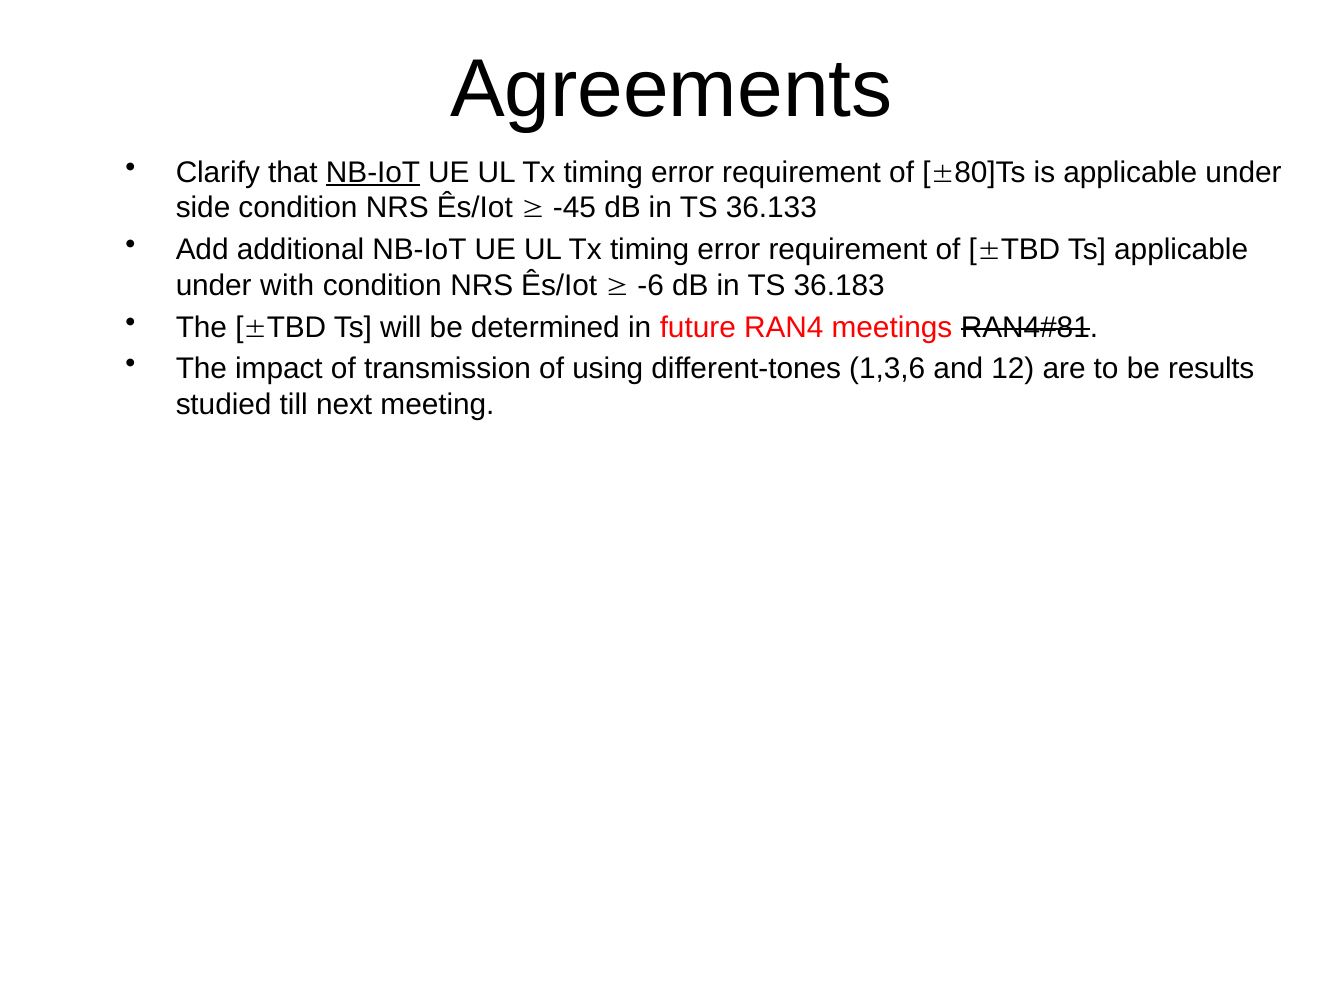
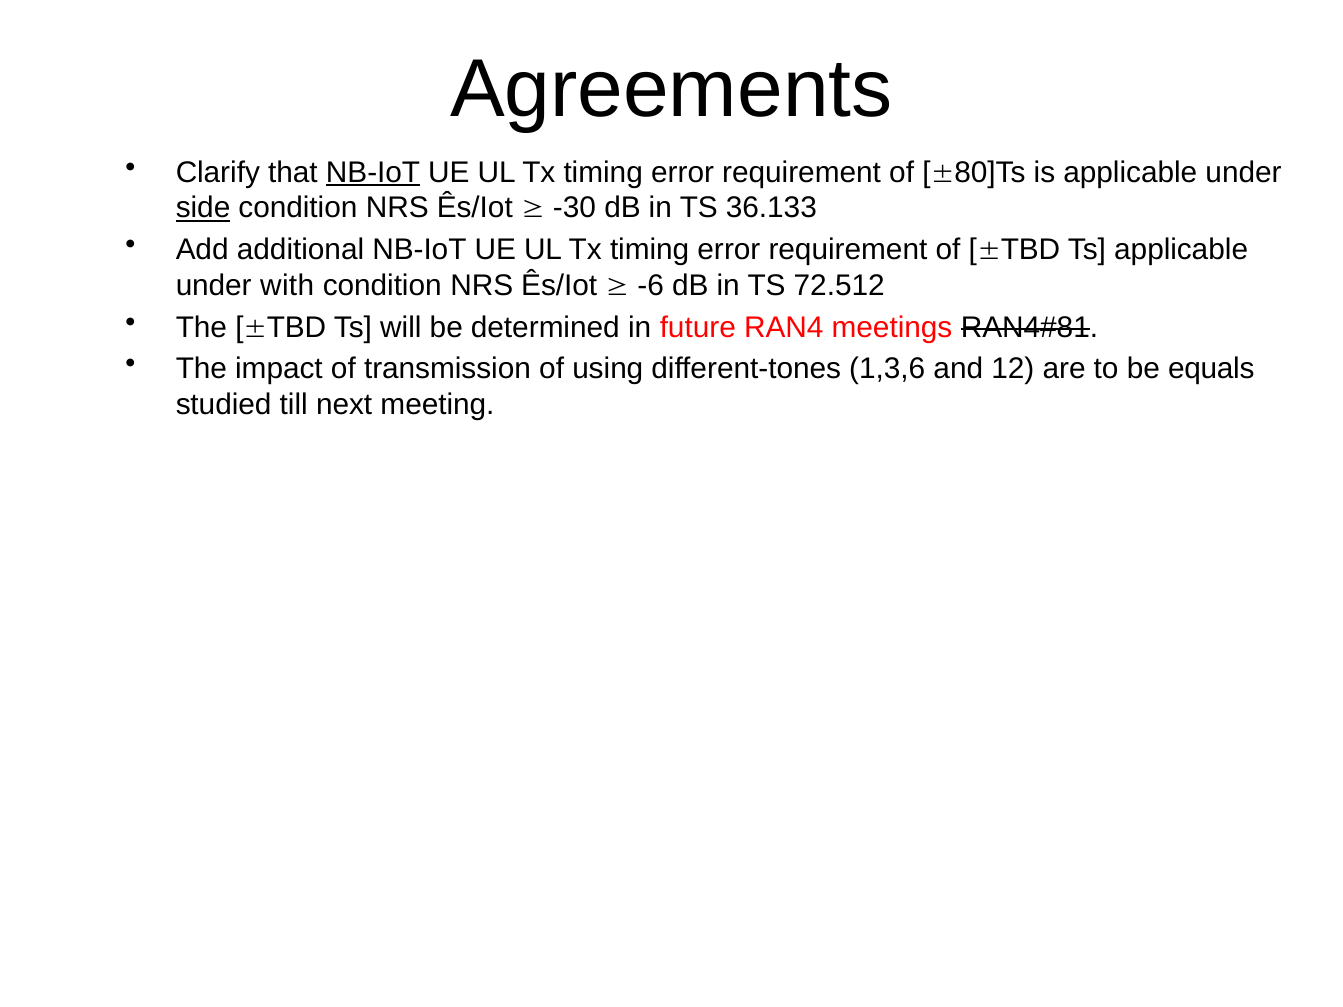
side underline: none -> present
-45: -45 -> -30
36.183: 36.183 -> 72.512
results: results -> equals
